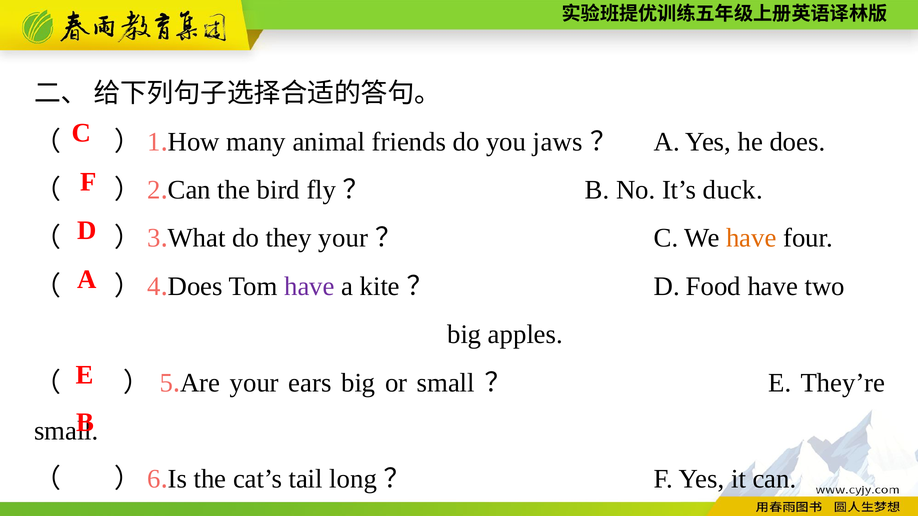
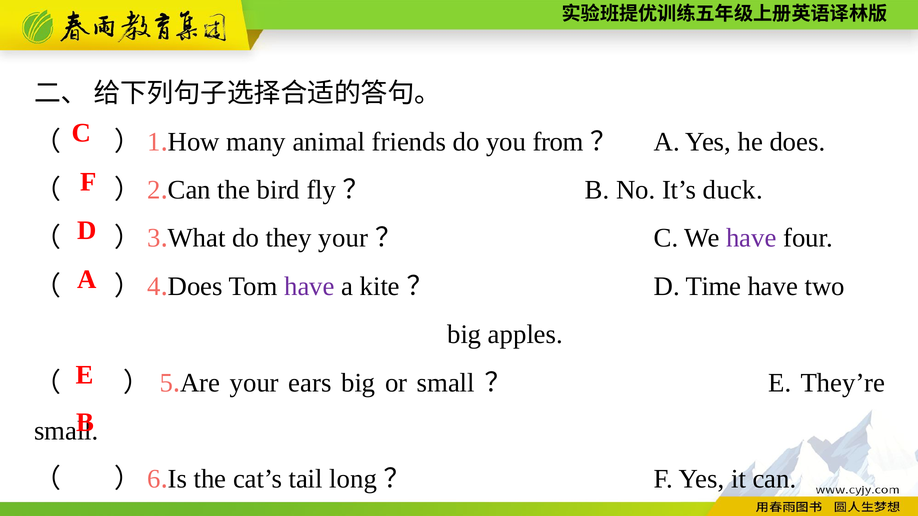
jaws: jaws -> from
have at (751, 238) colour: orange -> purple
Food: Food -> Time
